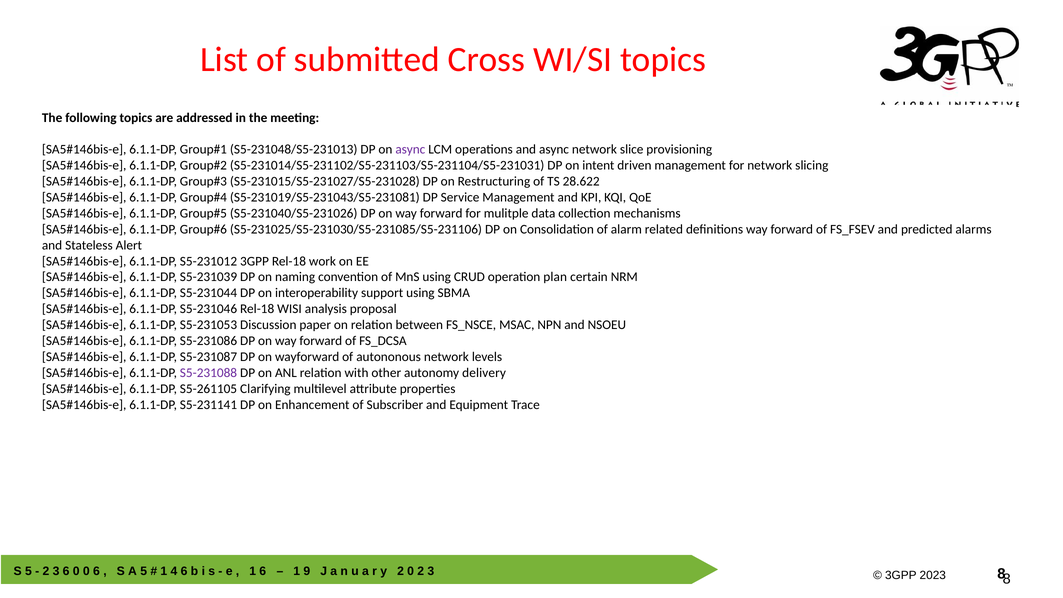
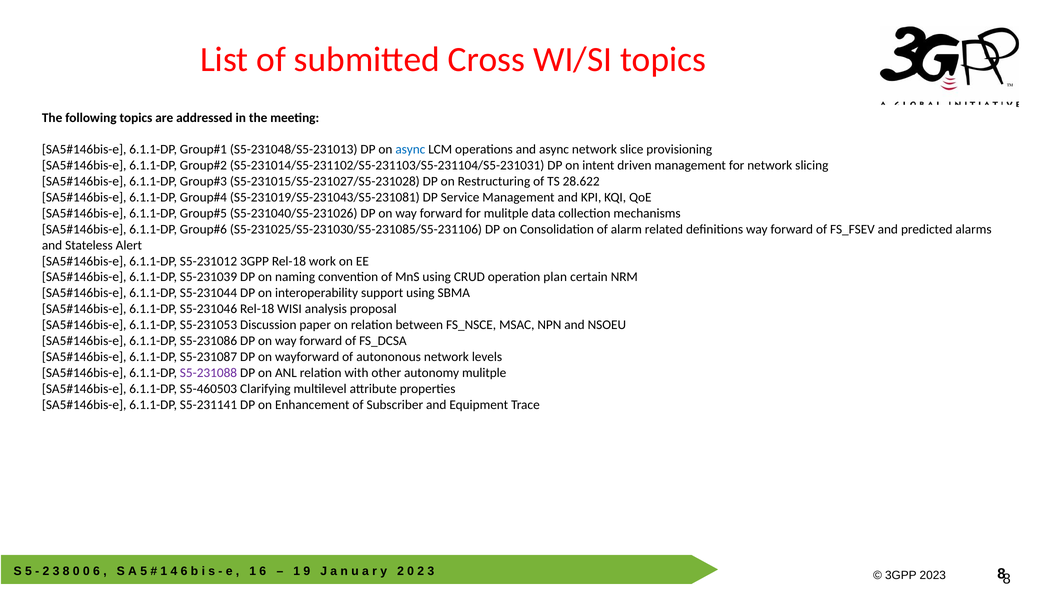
async at (410, 150) colour: purple -> blue
autonomy delivery: delivery -> mulitple
S5-261105: S5-261105 -> S5-460503
3 6: 6 -> 8
